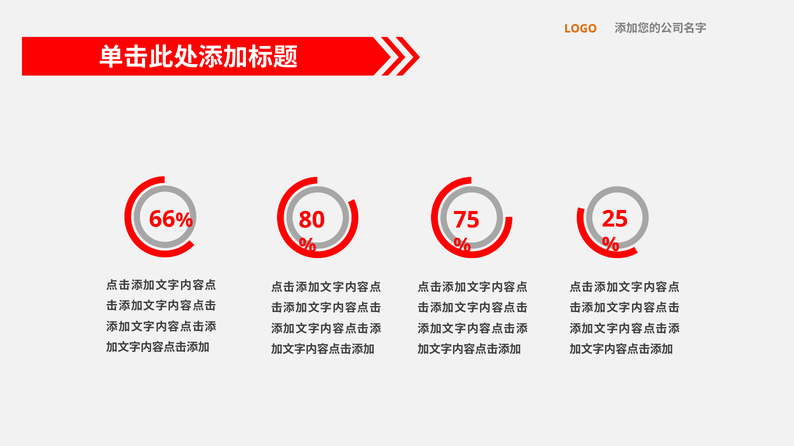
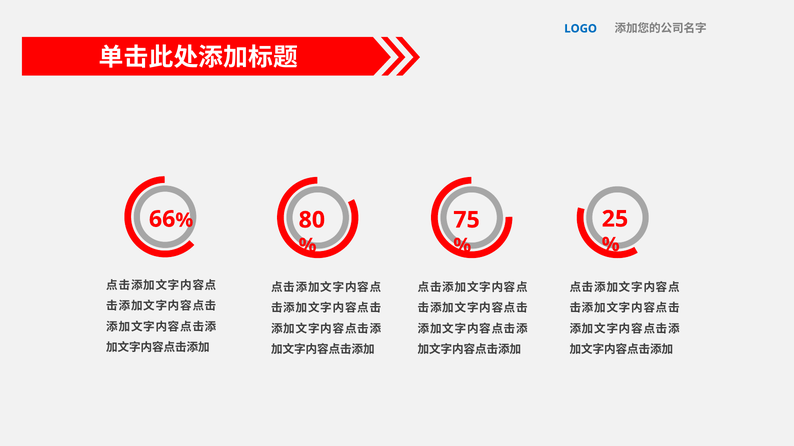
LOGO colour: orange -> blue
